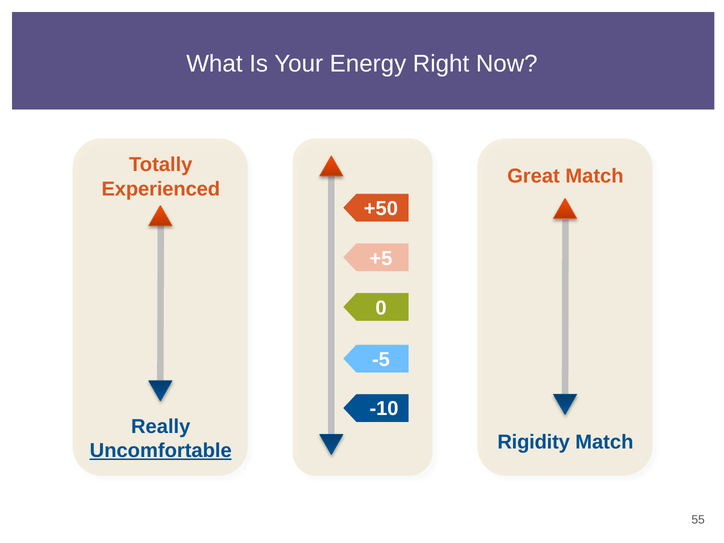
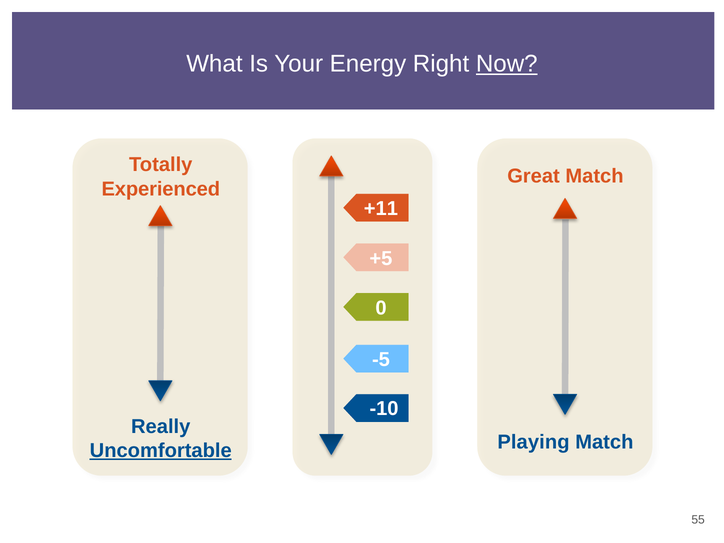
Now underline: none -> present
+50: +50 -> +11
Rigidity: Rigidity -> Playing
